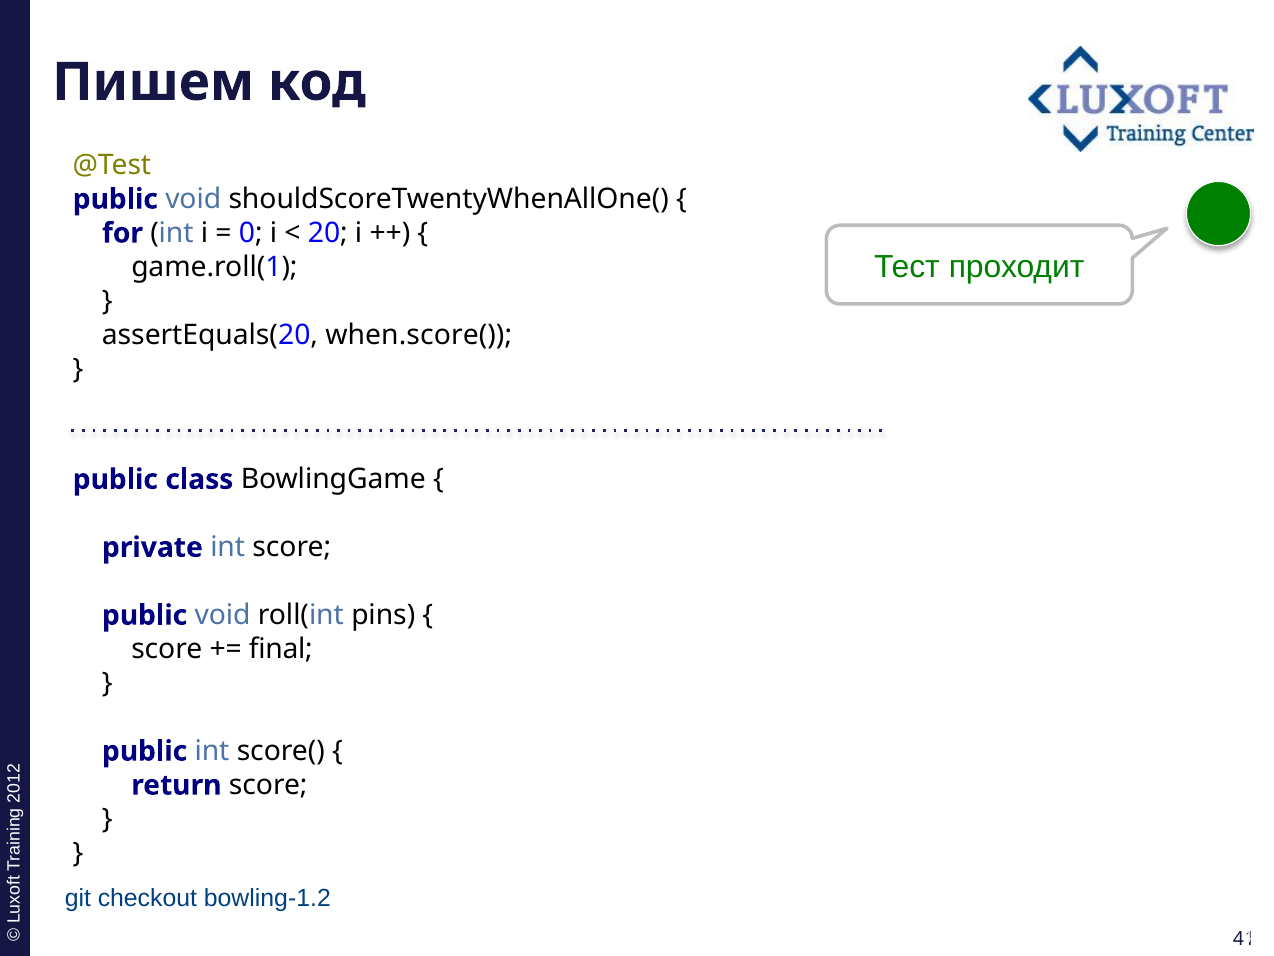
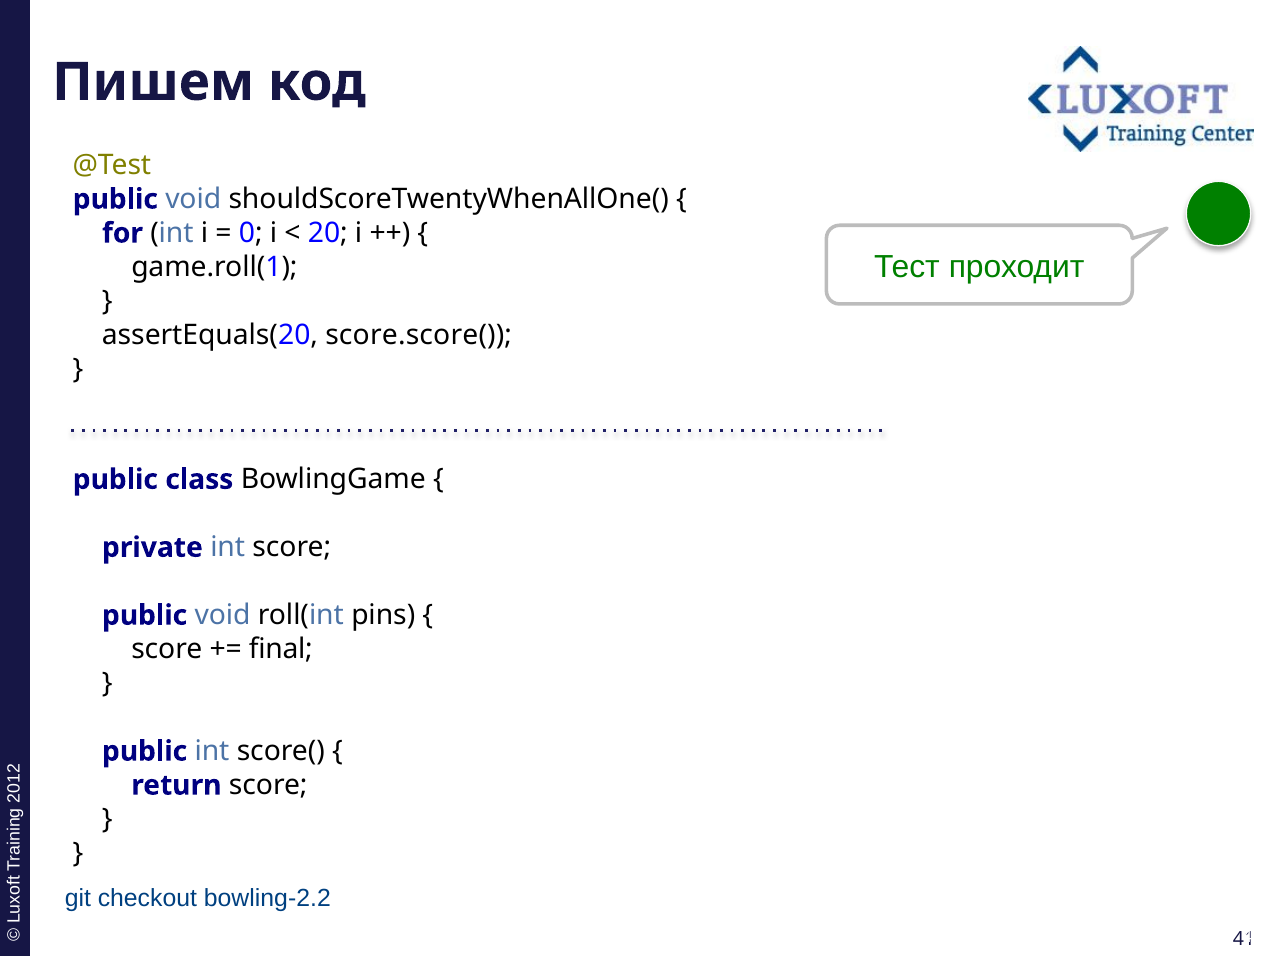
when.score(: when.score( -> score.score(
bowling-1.2: bowling-1.2 -> bowling-2.2
